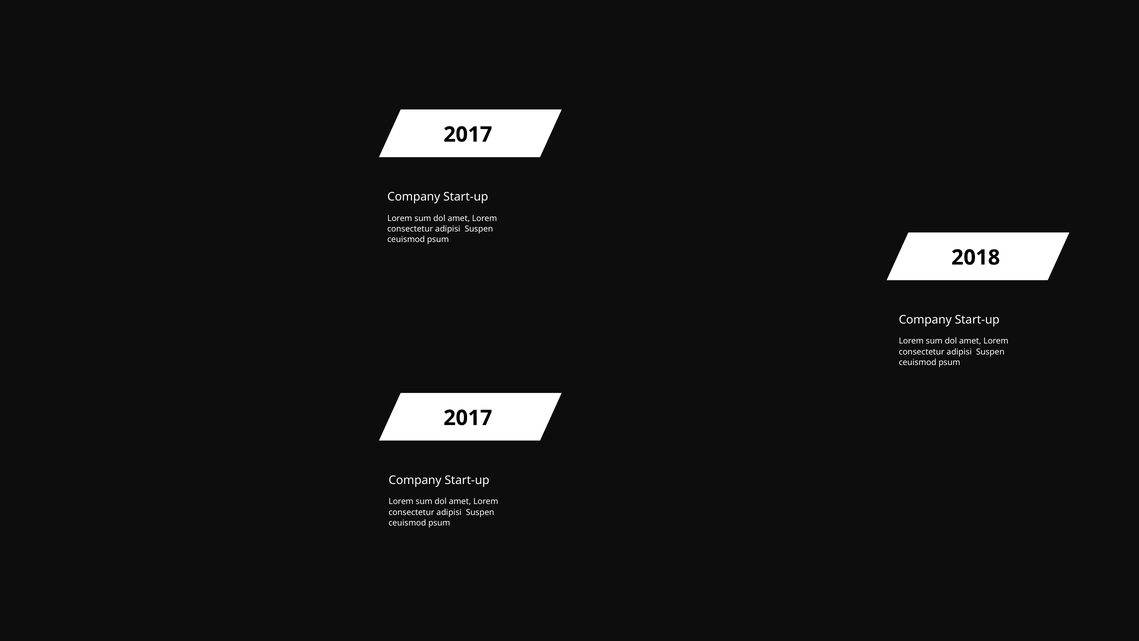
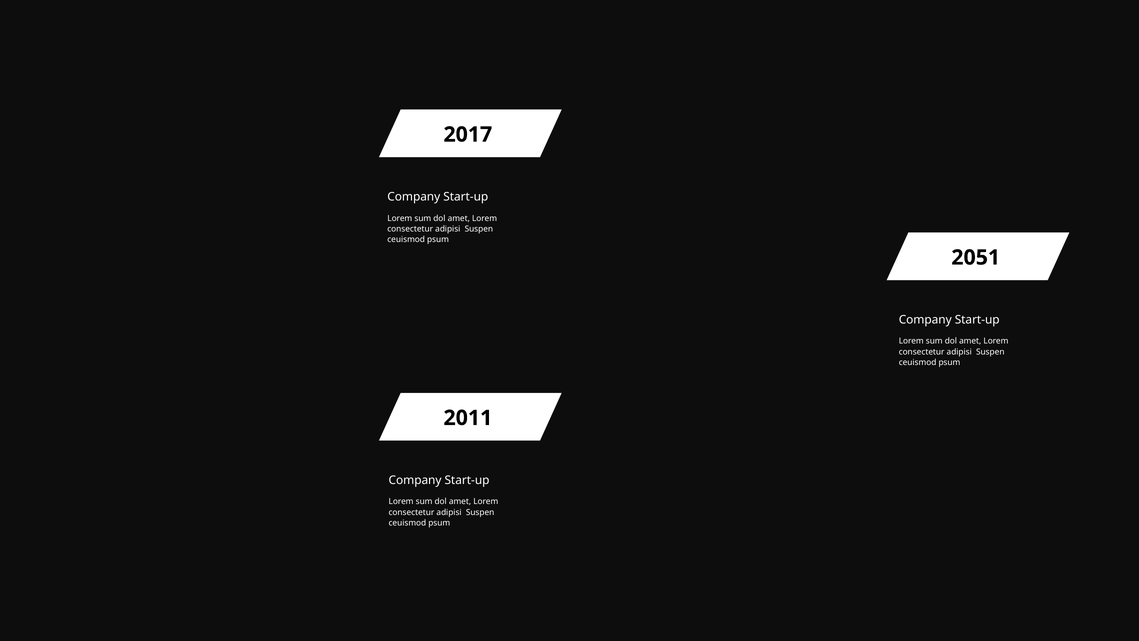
2018: 2018 -> 2051
2017 at (468, 418): 2017 -> 2011
